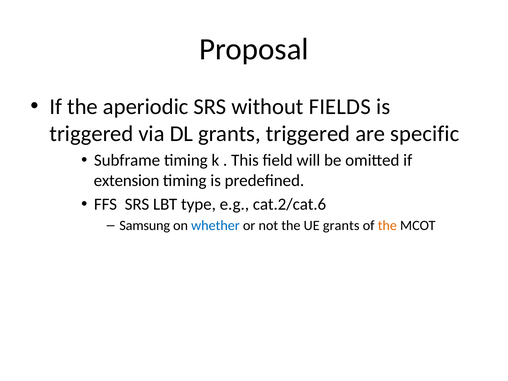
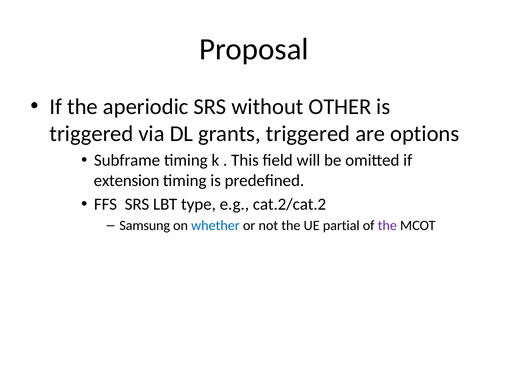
FIELDS: FIELDS -> OTHER
specific: specific -> options
cat.2/cat.6: cat.2/cat.6 -> cat.2/cat.2
UE grants: grants -> partial
the at (387, 226) colour: orange -> purple
